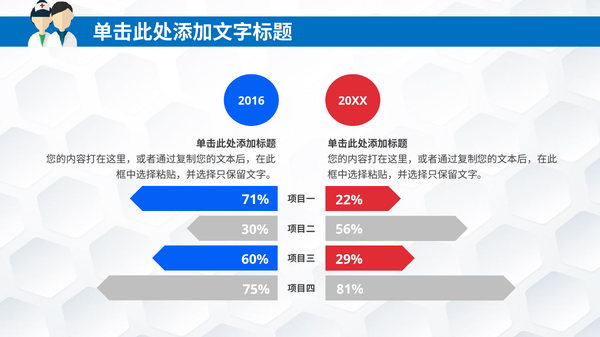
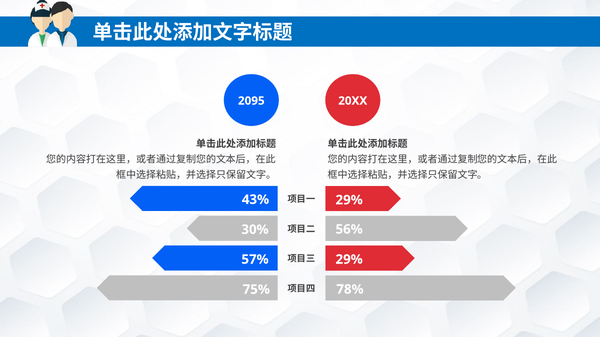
2016: 2016 -> 2095
71%: 71% -> 43%
22% at (349, 200): 22% -> 29%
60%: 60% -> 57%
81%: 81% -> 78%
